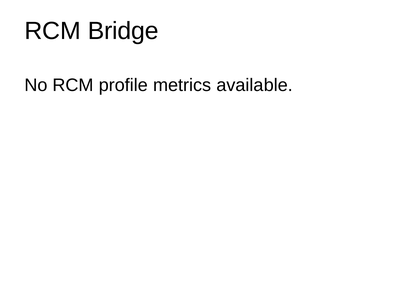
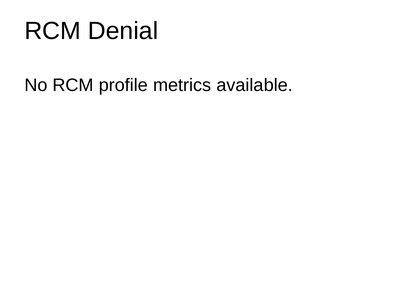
Bridge: Bridge -> Denial
